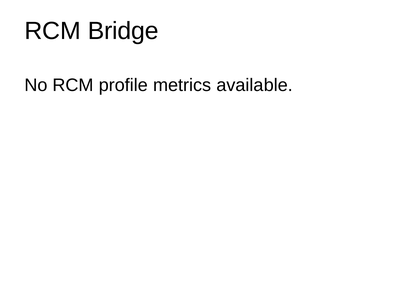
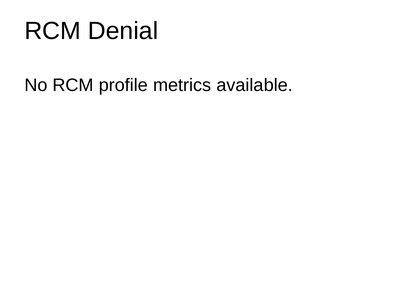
Bridge: Bridge -> Denial
